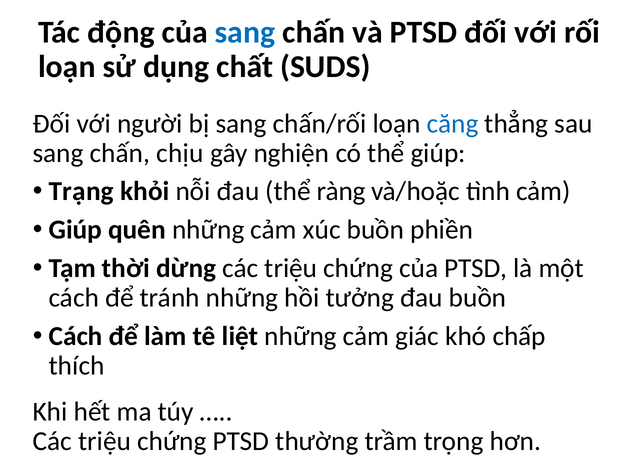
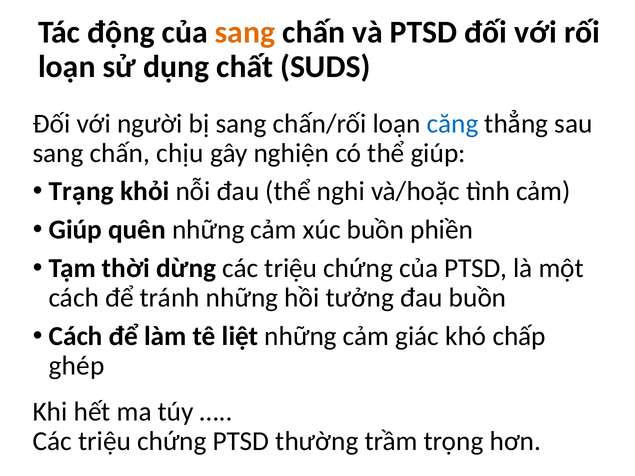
sang at (245, 32) colour: blue -> orange
ràng: ràng -> nghi
thích: thích -> ghép
